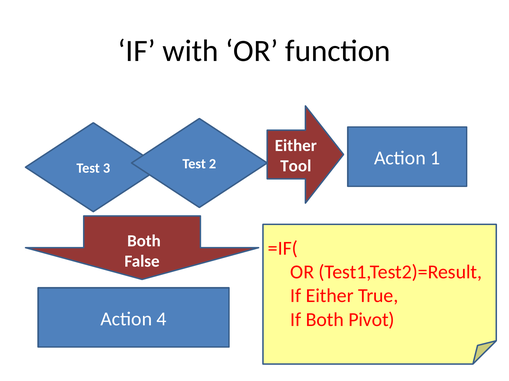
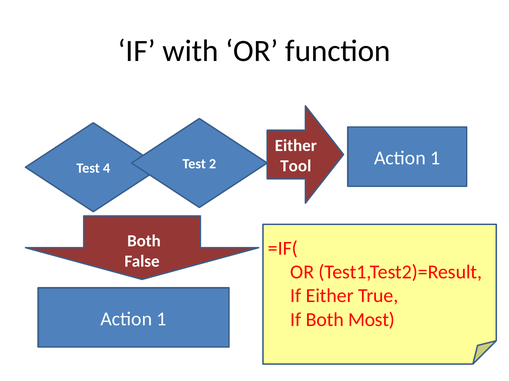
3: 3 -> 4
4 at (162, 319): 4 -> 1
Pivot: Pivot -> Most
